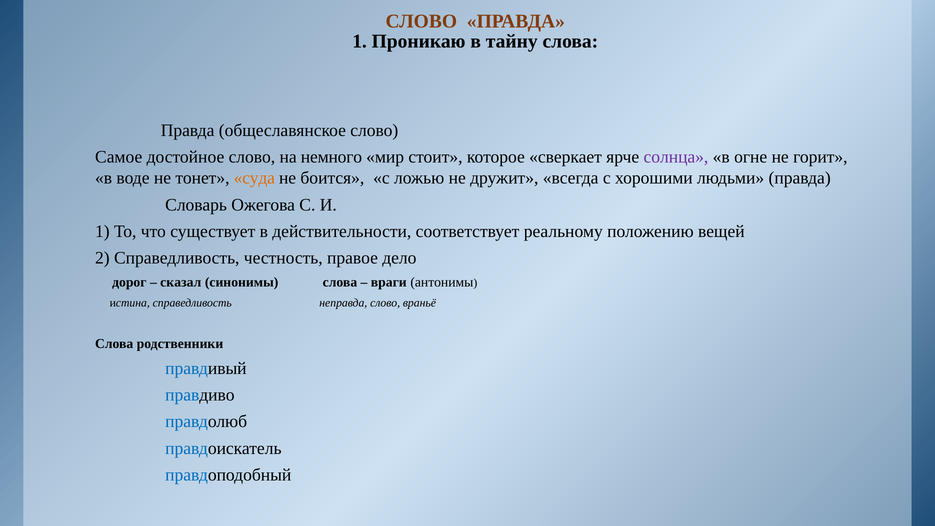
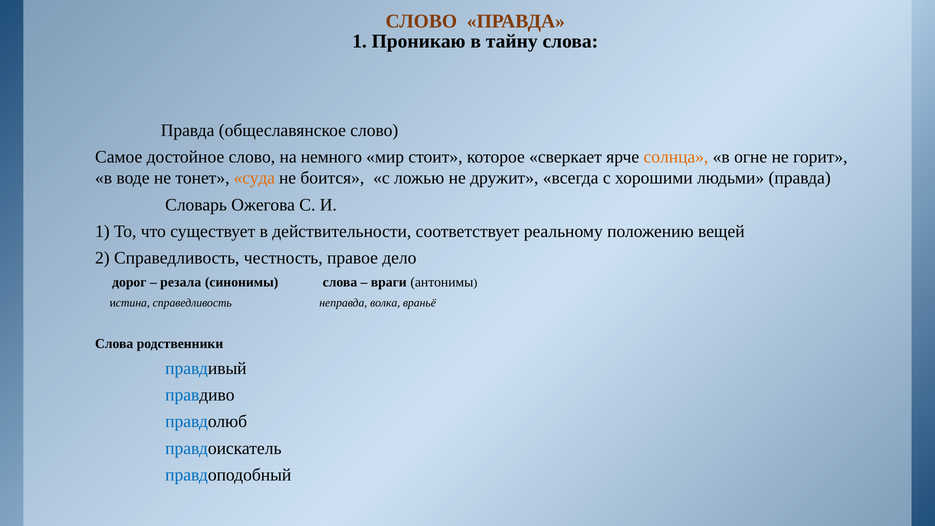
солнца colour: purple -> orange
сказал: сказал -> резала
неправда слово: слово -> волка
